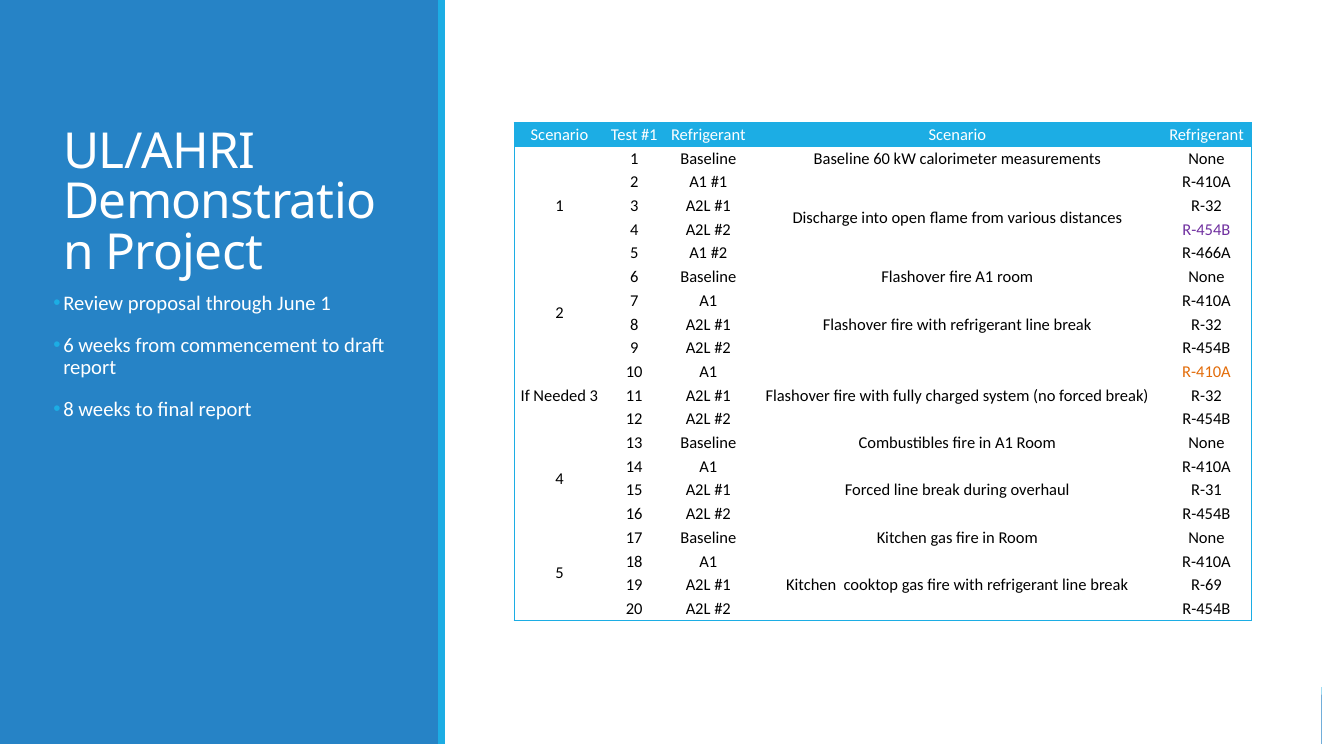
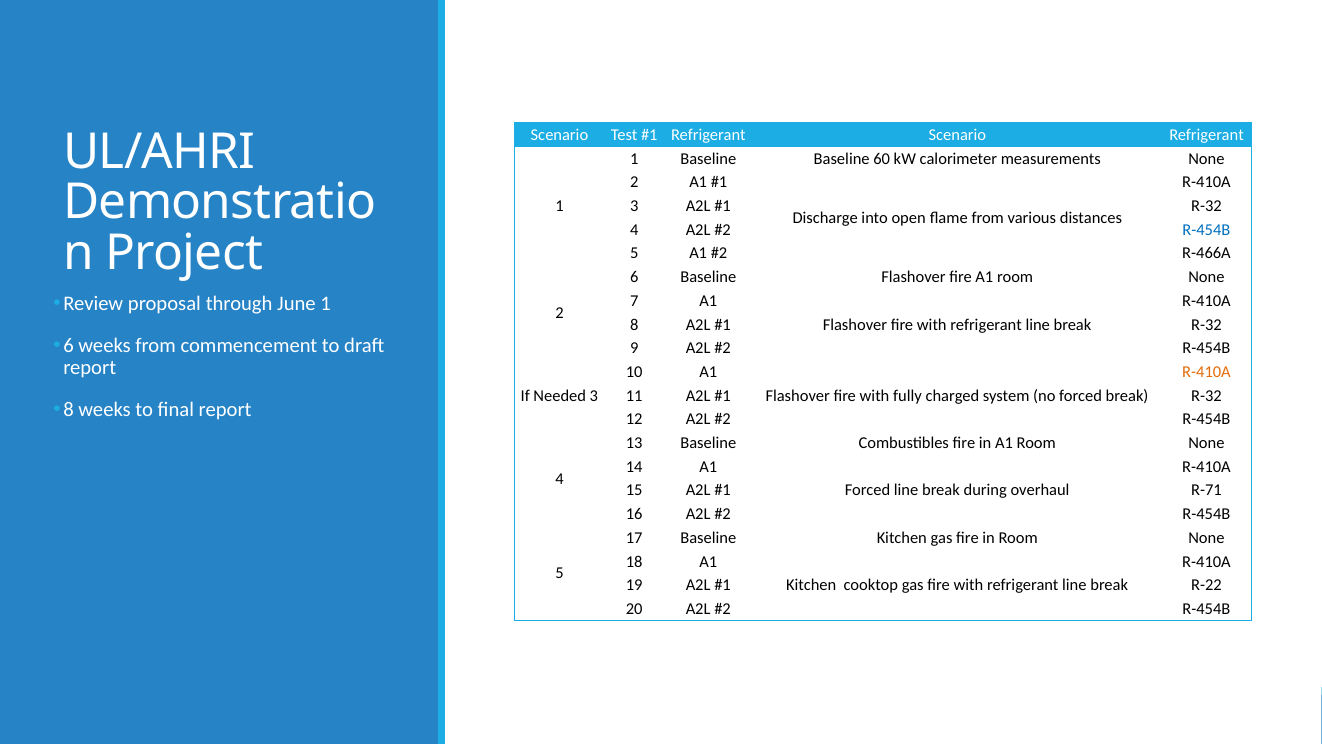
R-454B at (1206, 230) colour: purple -> blue
R-31: R-31 -> R-71
R-69: R-69 -> R-22
